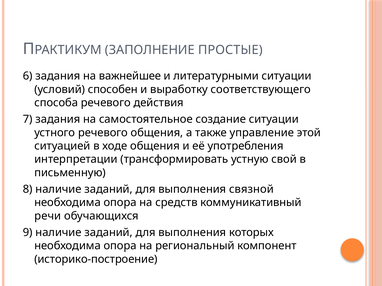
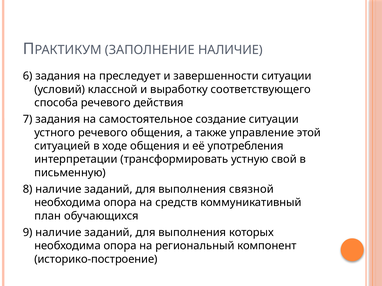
ЗАПОЛНЕНИЕ ПРОСТЫЕ: ПРОСТЫЕ -> НАЛИЧИЕ
важнейшее: важнейшее -> преследует
литературными: литературными -> завершенности
способен: способен -> классной
речи: речи -> план
